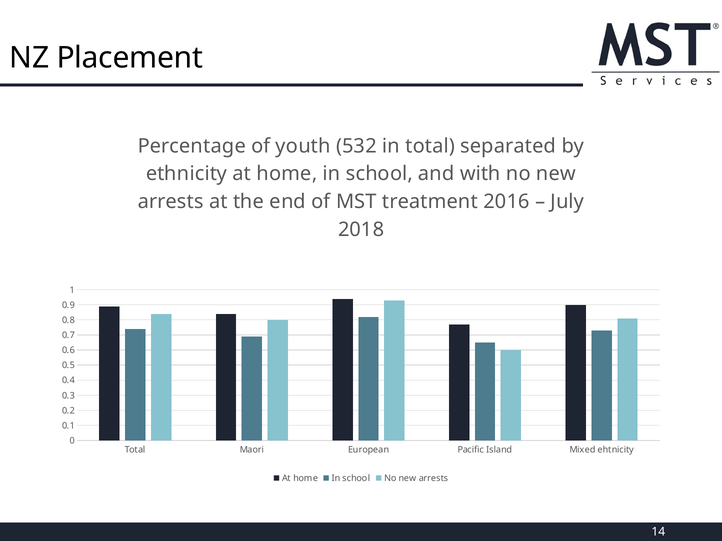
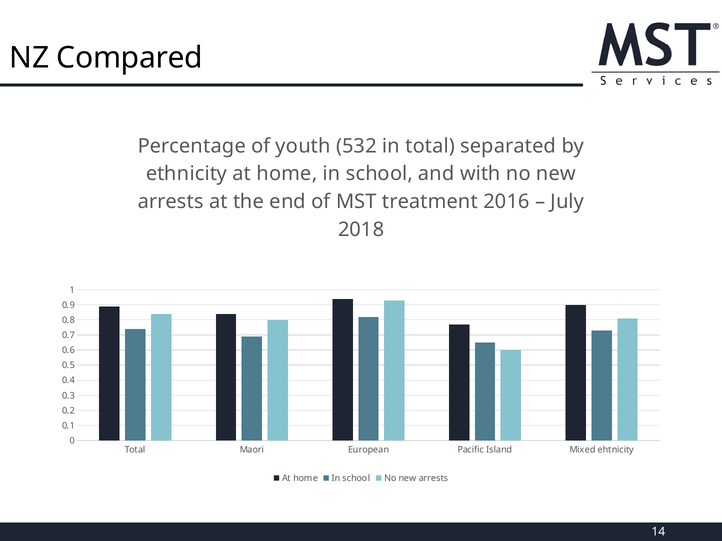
Placement: Placement -> Compared
